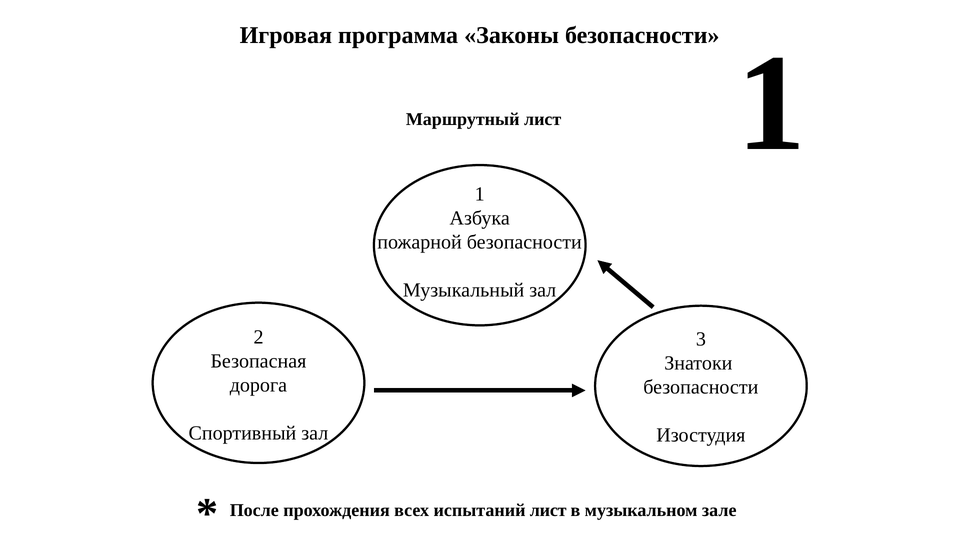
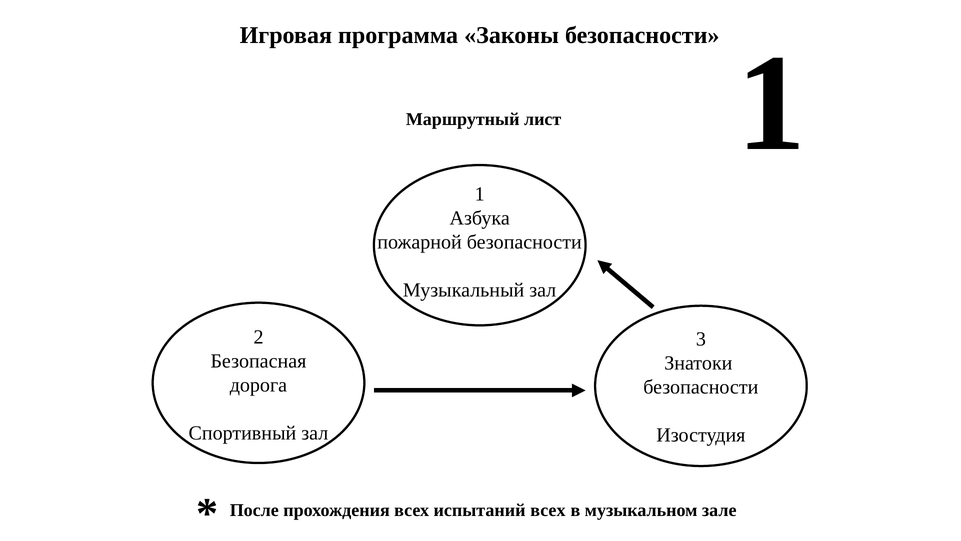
испытаний лист: лист -> всех
